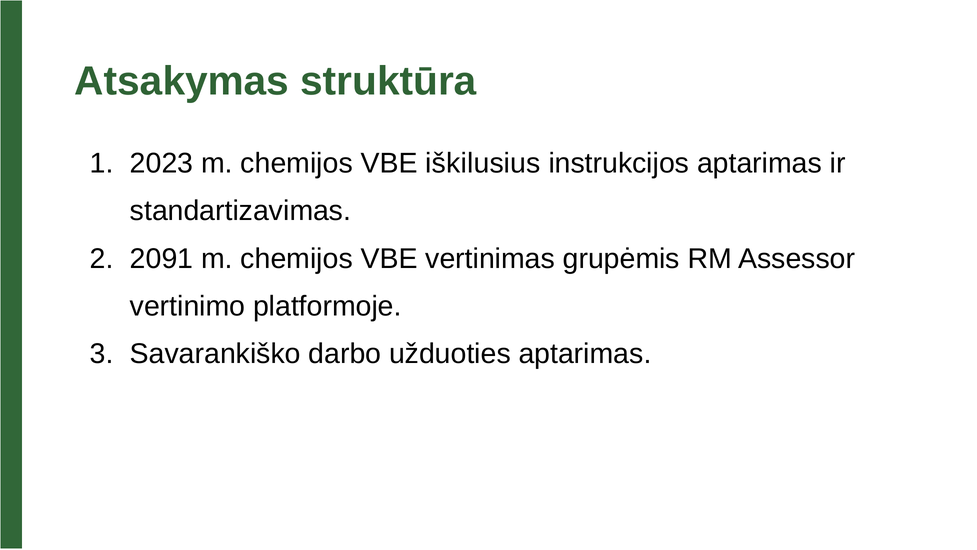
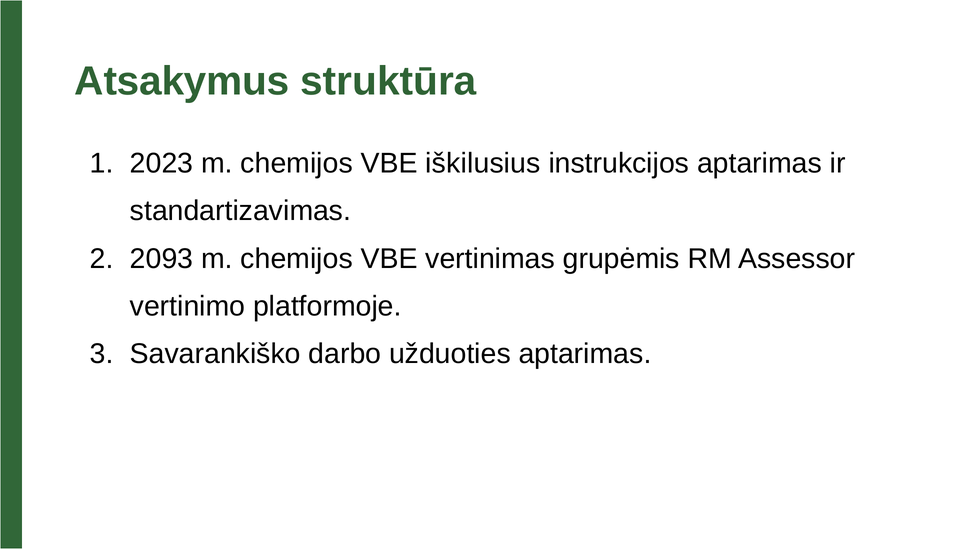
Atsakymas: Atsakymas -> Atsakymus
2091: 2091 -> 2093
